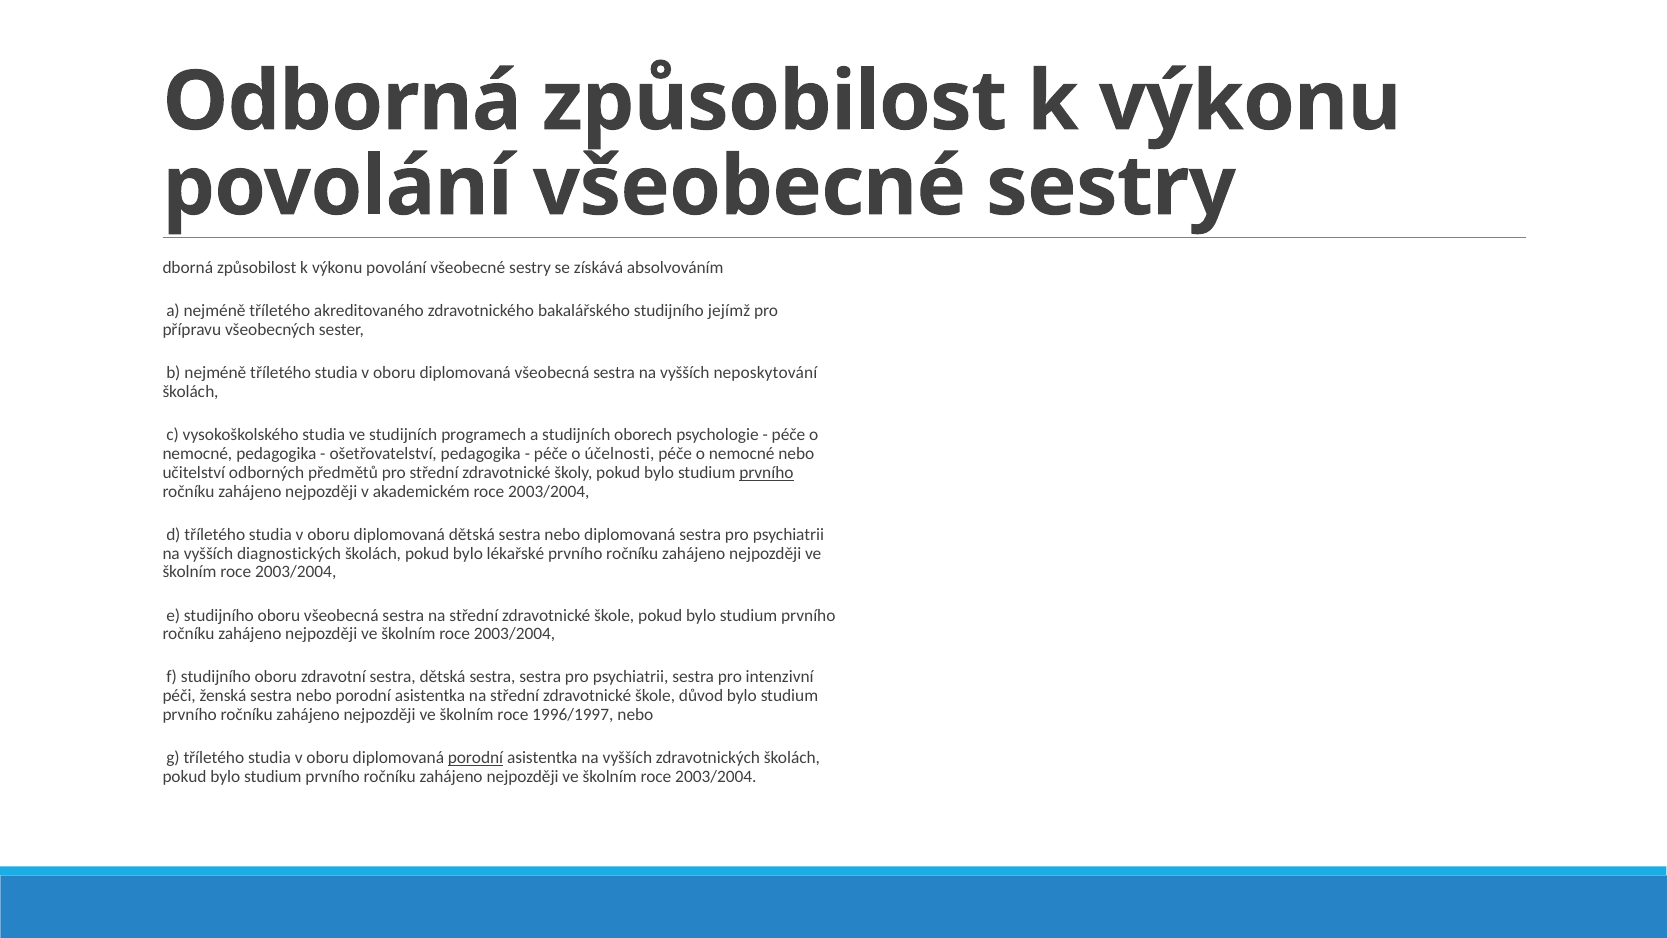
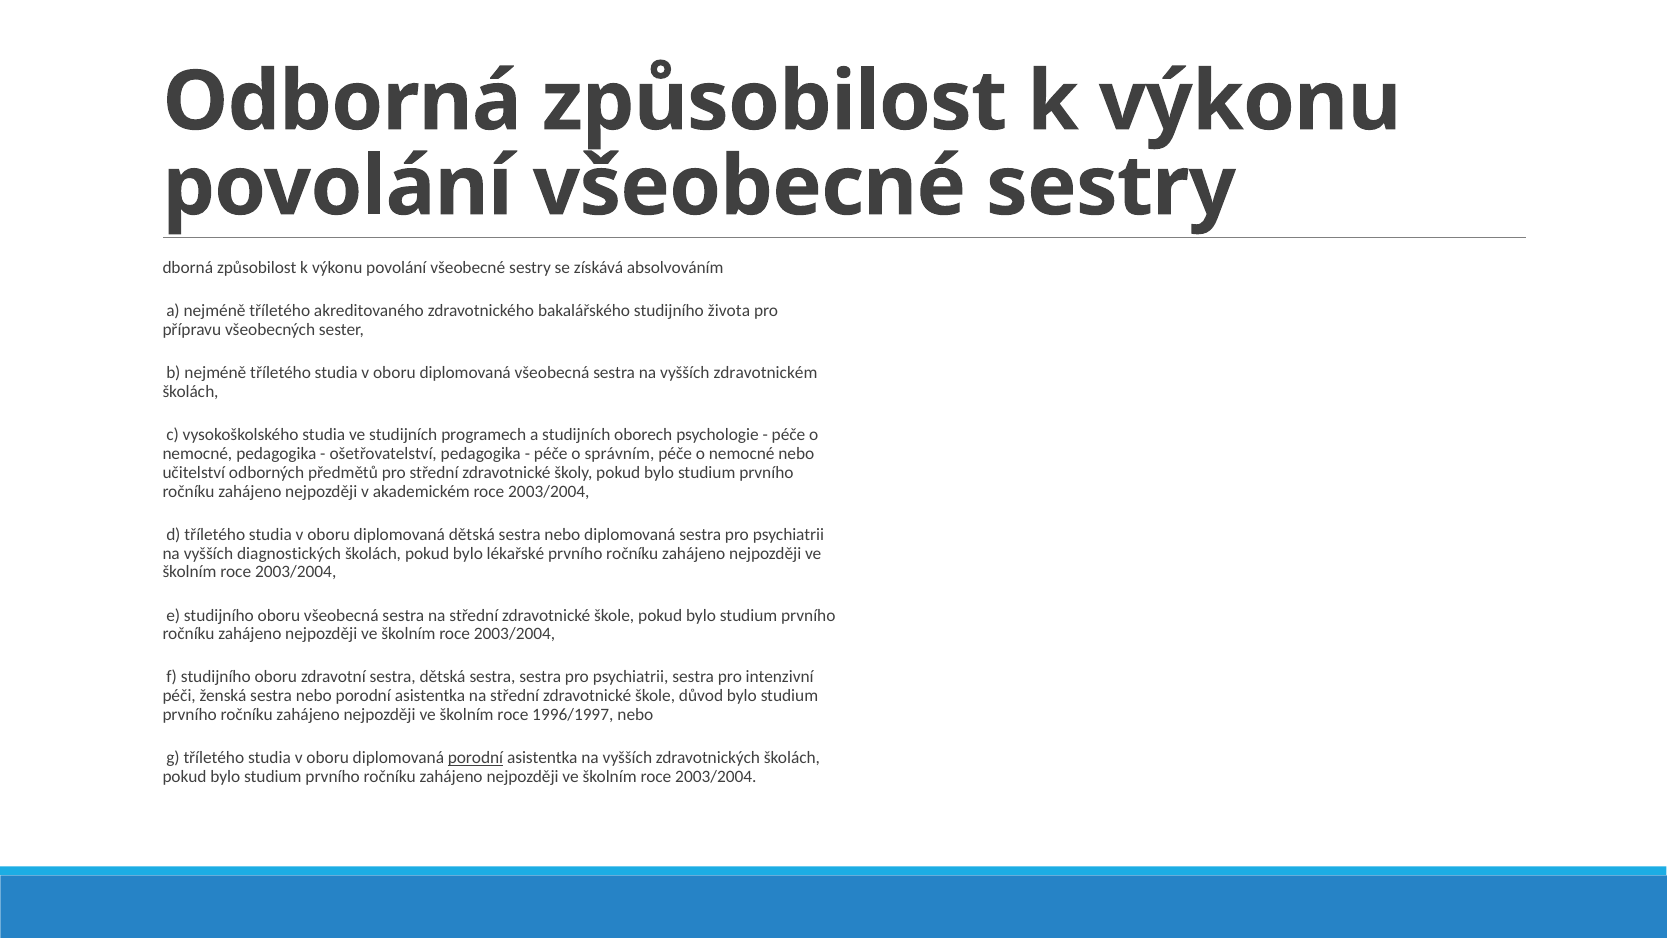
jejímž: jejímž -> života
neposkytování: neposkytování -> zdravotnickém
účelnosti: účelnosti -> správním
prvního at (766, 472) underline: present -> none
